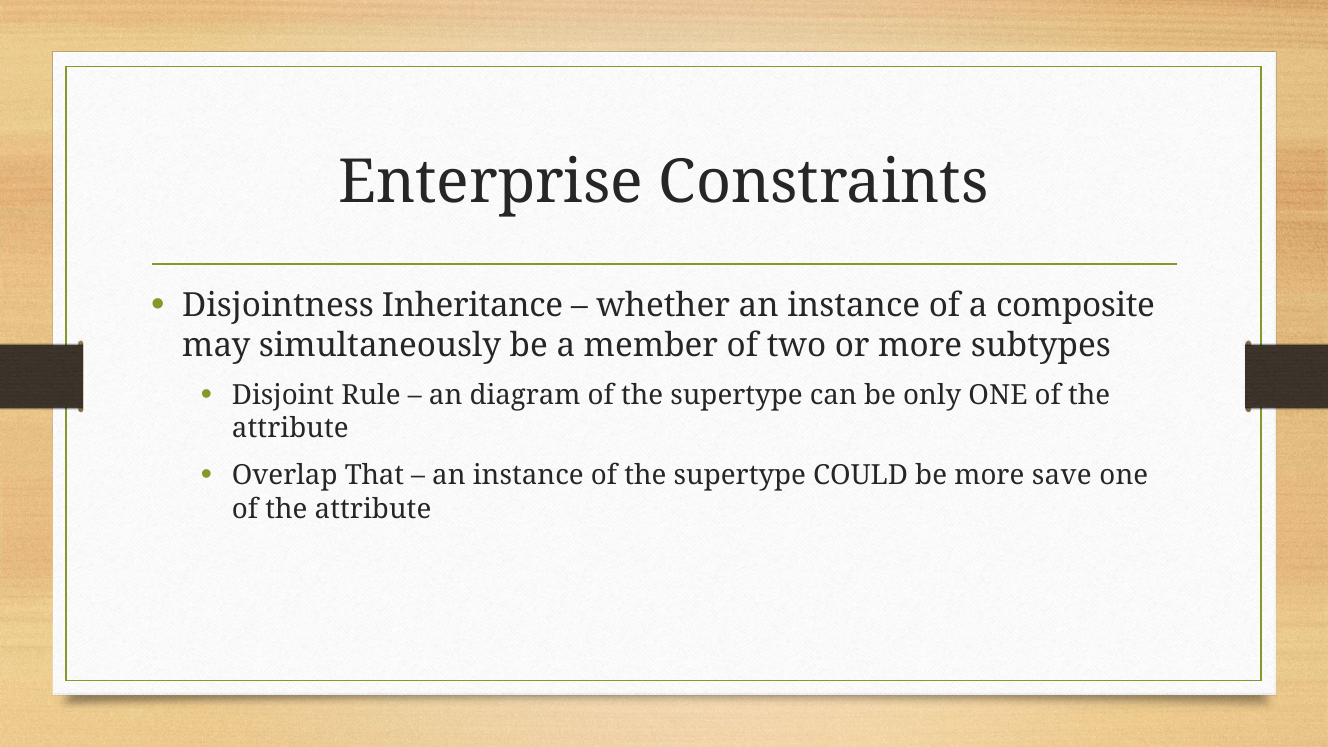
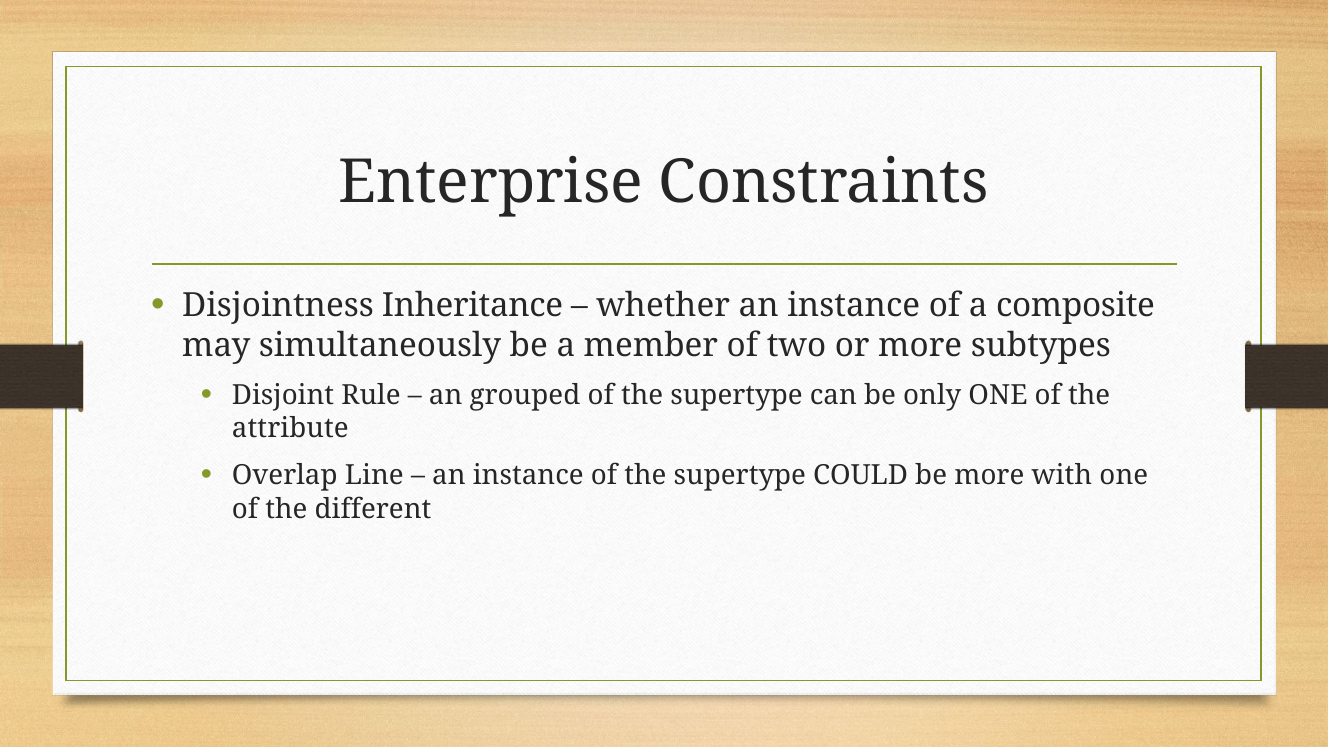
diagram: diagram -> grouped
That: That -> Line
save: save -> with
attribute at (373, 509): attribute -> different
